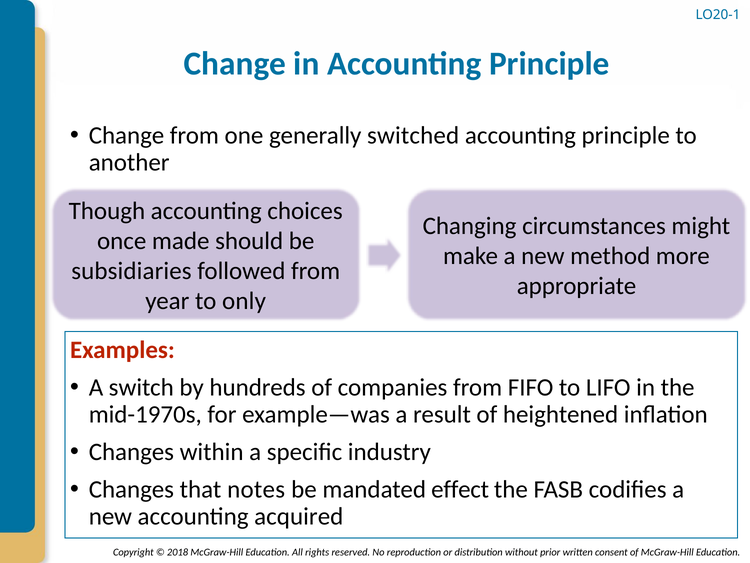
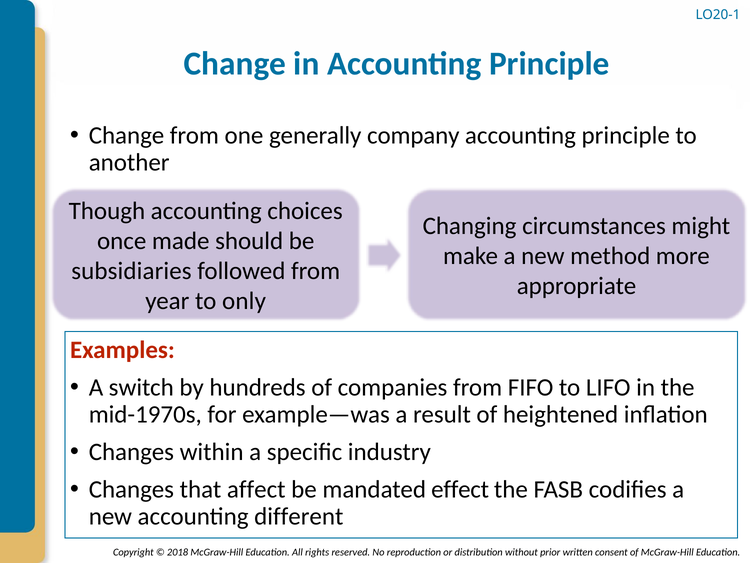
switched: switched -> company
notes: notes -> affect
acquired: acquired -> different
